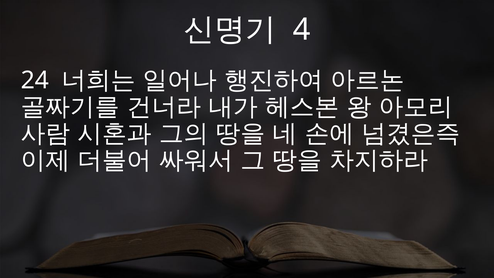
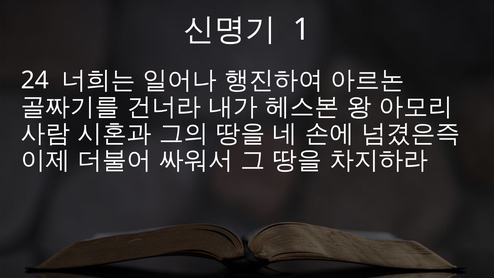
4: 4 -> 1
